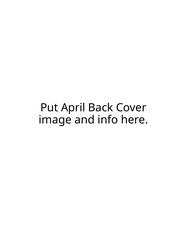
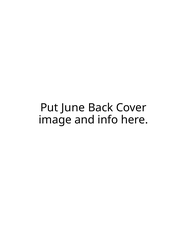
April: April -> June
